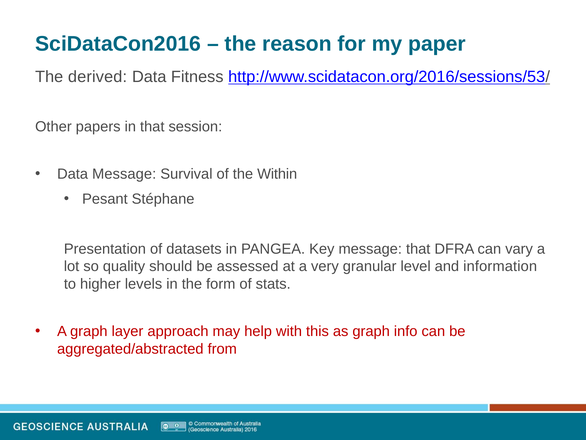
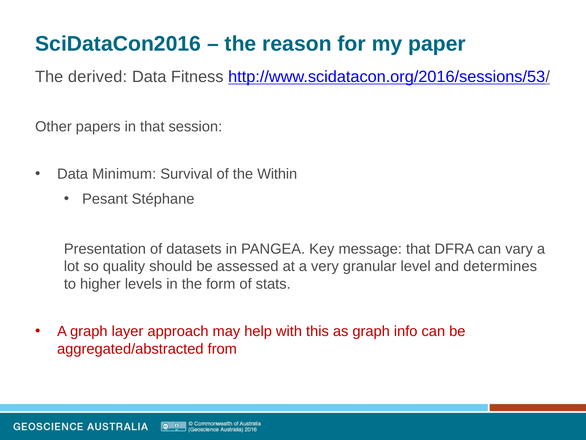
Data Message: Message -> Minimum
information: information -> determines
